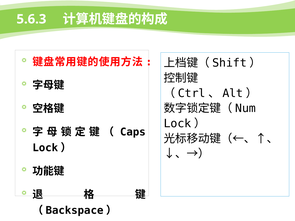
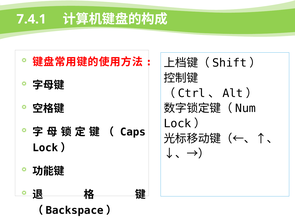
5.6.3: 5.6.3 -> 7.4.1
